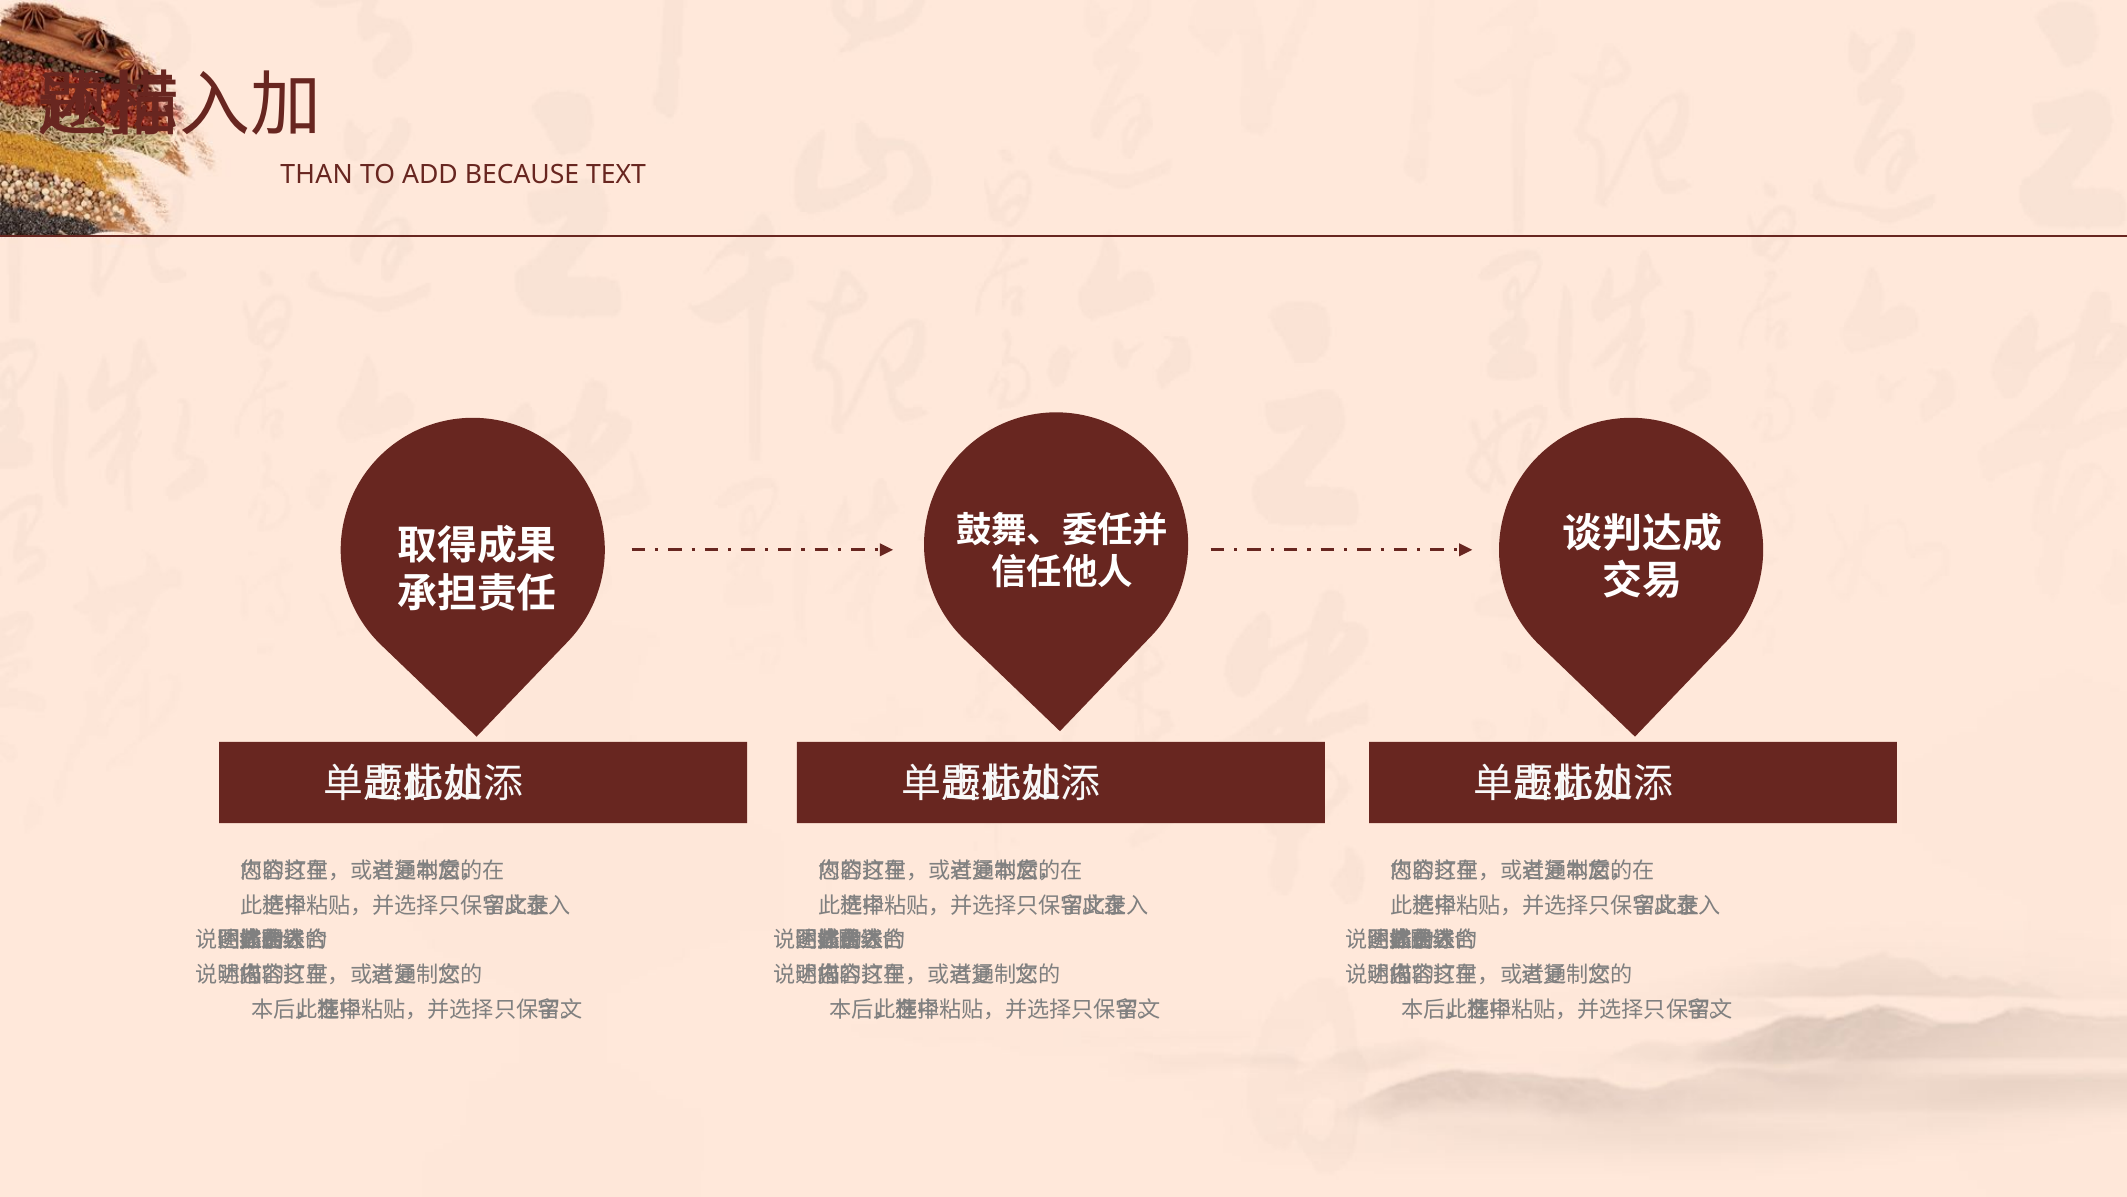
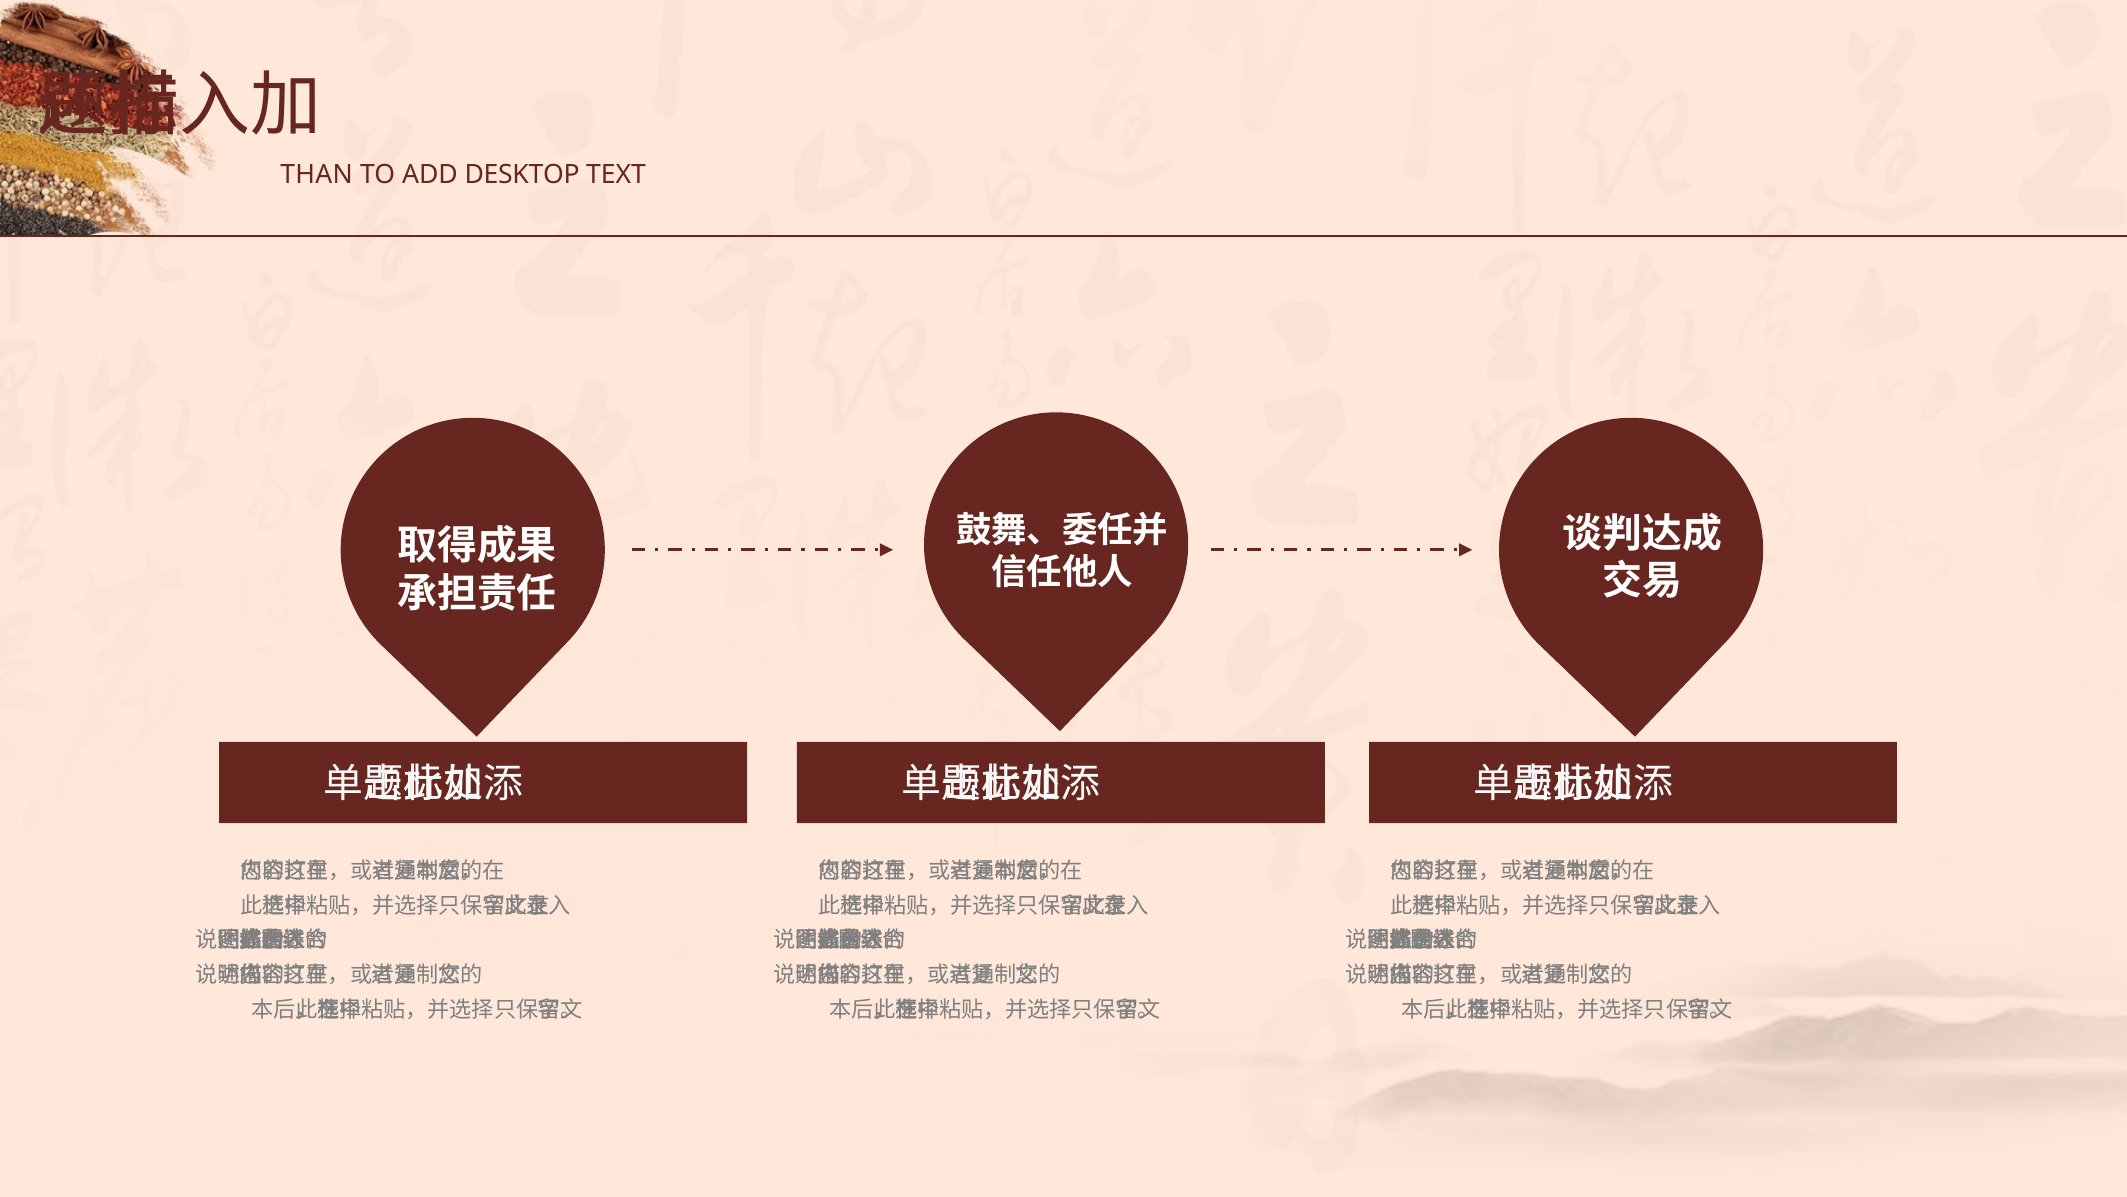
BECAUSE: BECAUSE -> DESKTOP
